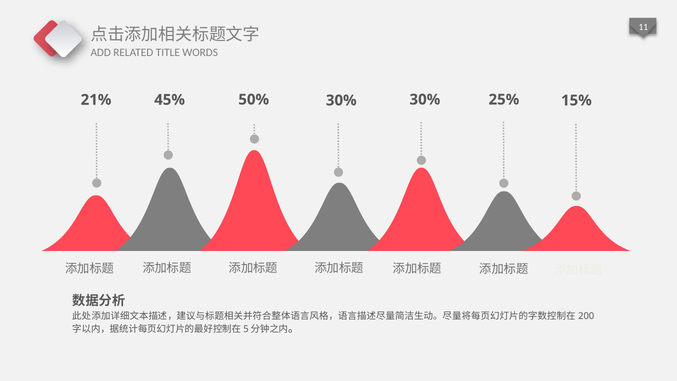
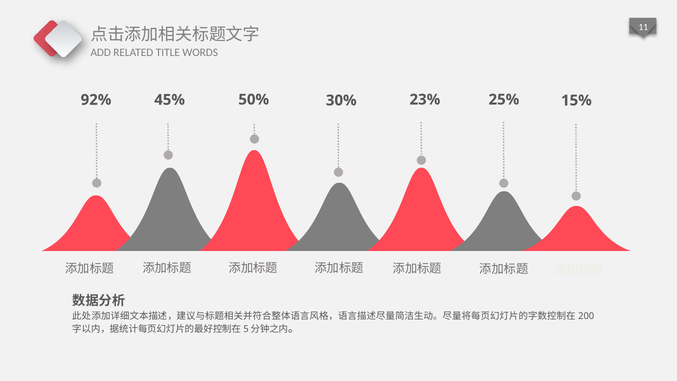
30% at (425, 100): 30% -> 23%
21%: 21% -> 92%
